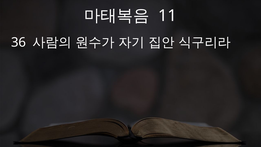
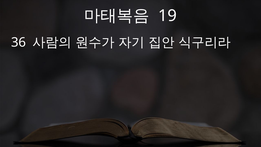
11: 11 -> 19
